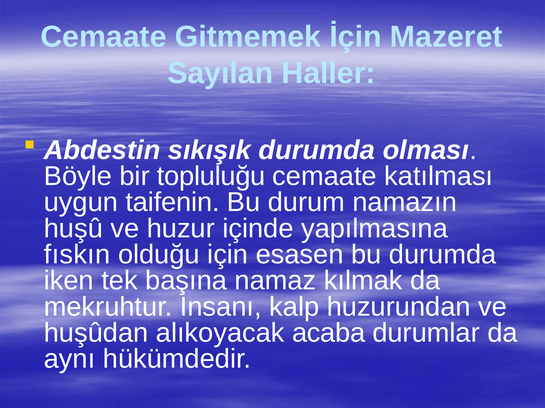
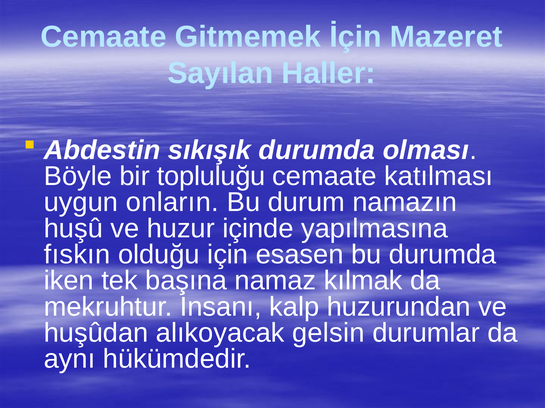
taifenin: taifenin -> onların
acaba: acaba -> gelsin
